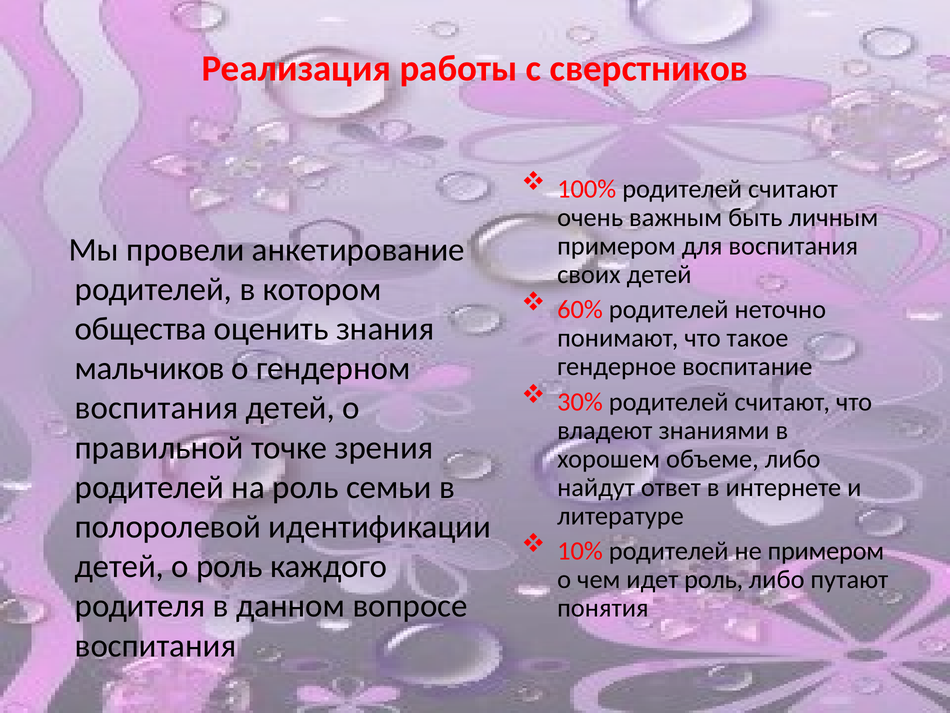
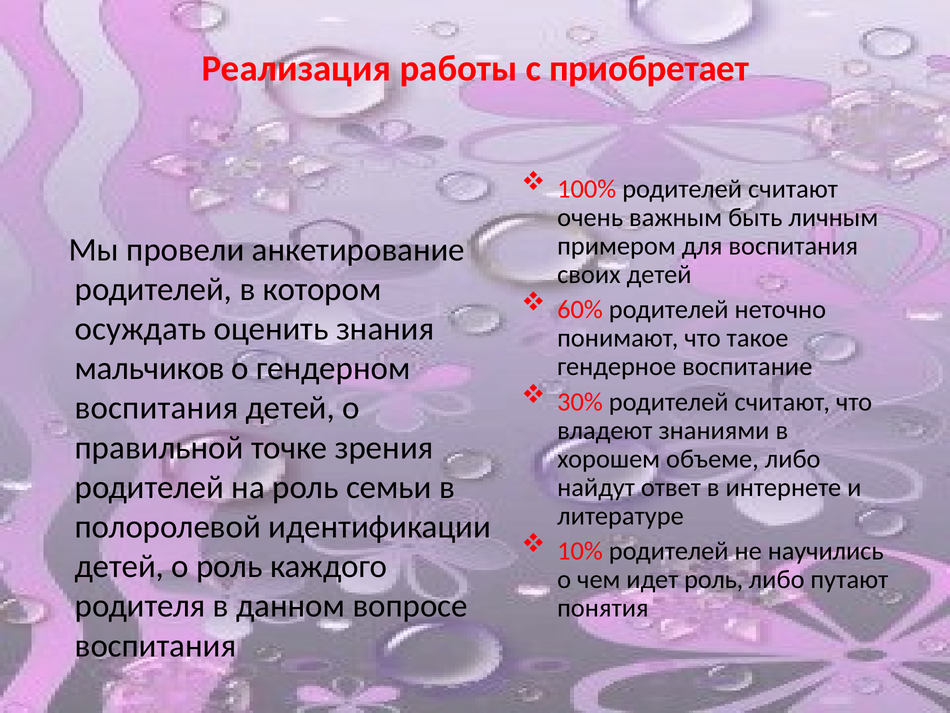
сверстников: сверстников -> приобретает
общества: общества -> осуждать
не примером: примером -> научились
